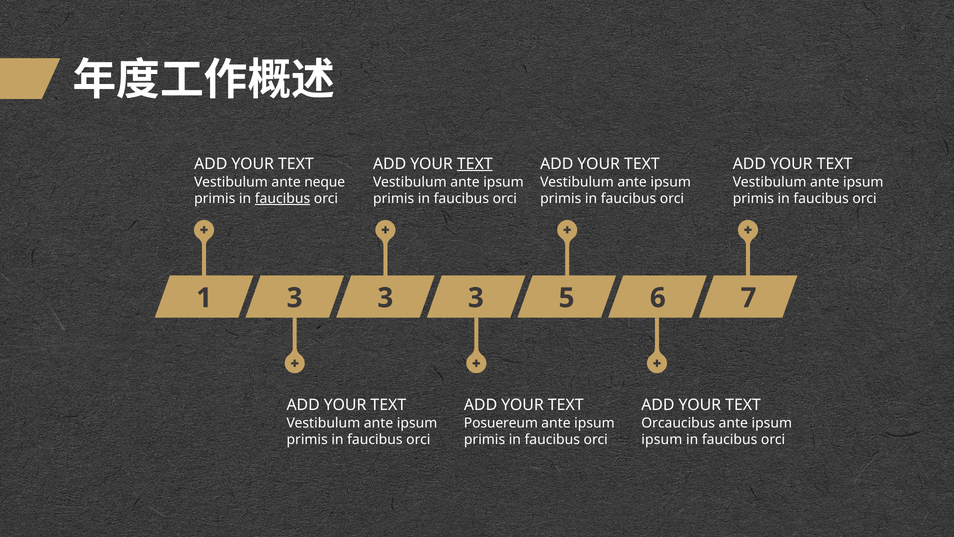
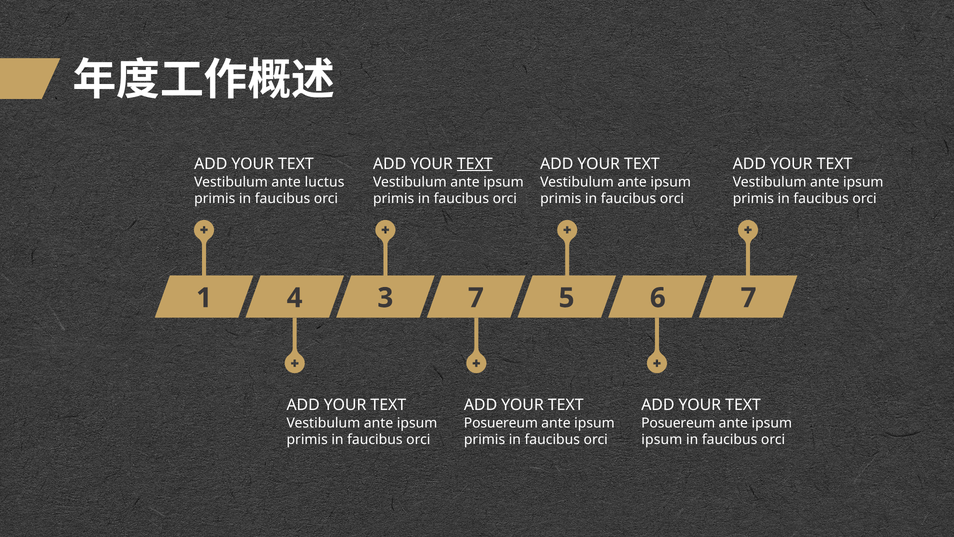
neque: neque -> luctus
faucibus at (283, 199) underline: present -> none
1 3: 3 -> 4
3 at (476, 298): 3 -> 7
Orcaucibus at (678, 423): Orcaucibus -> Posuereum
